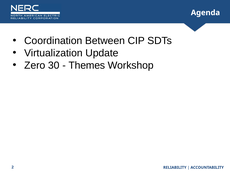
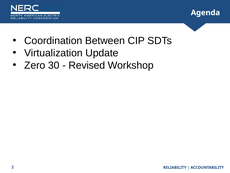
Themes: Themes -> Revised
